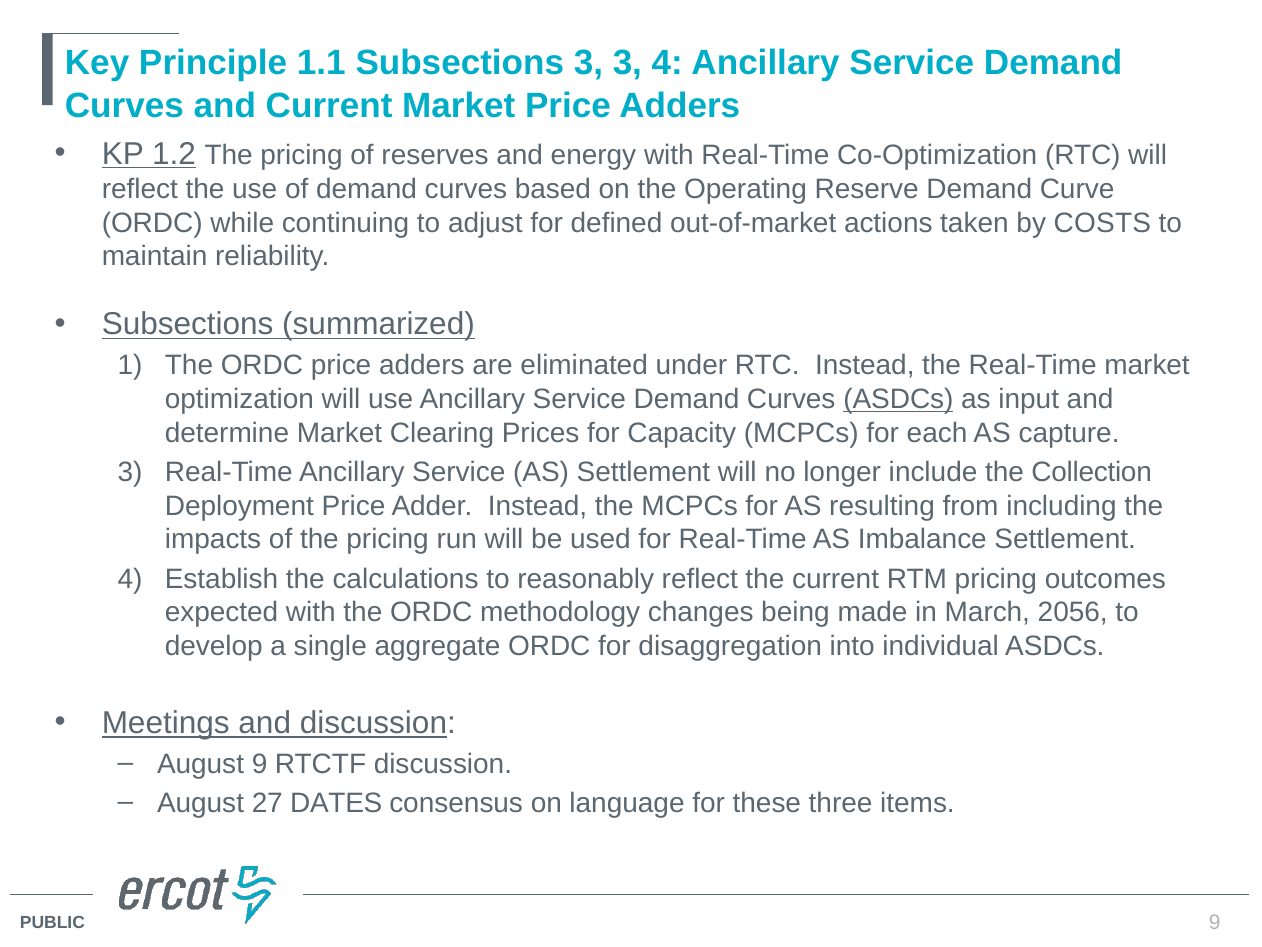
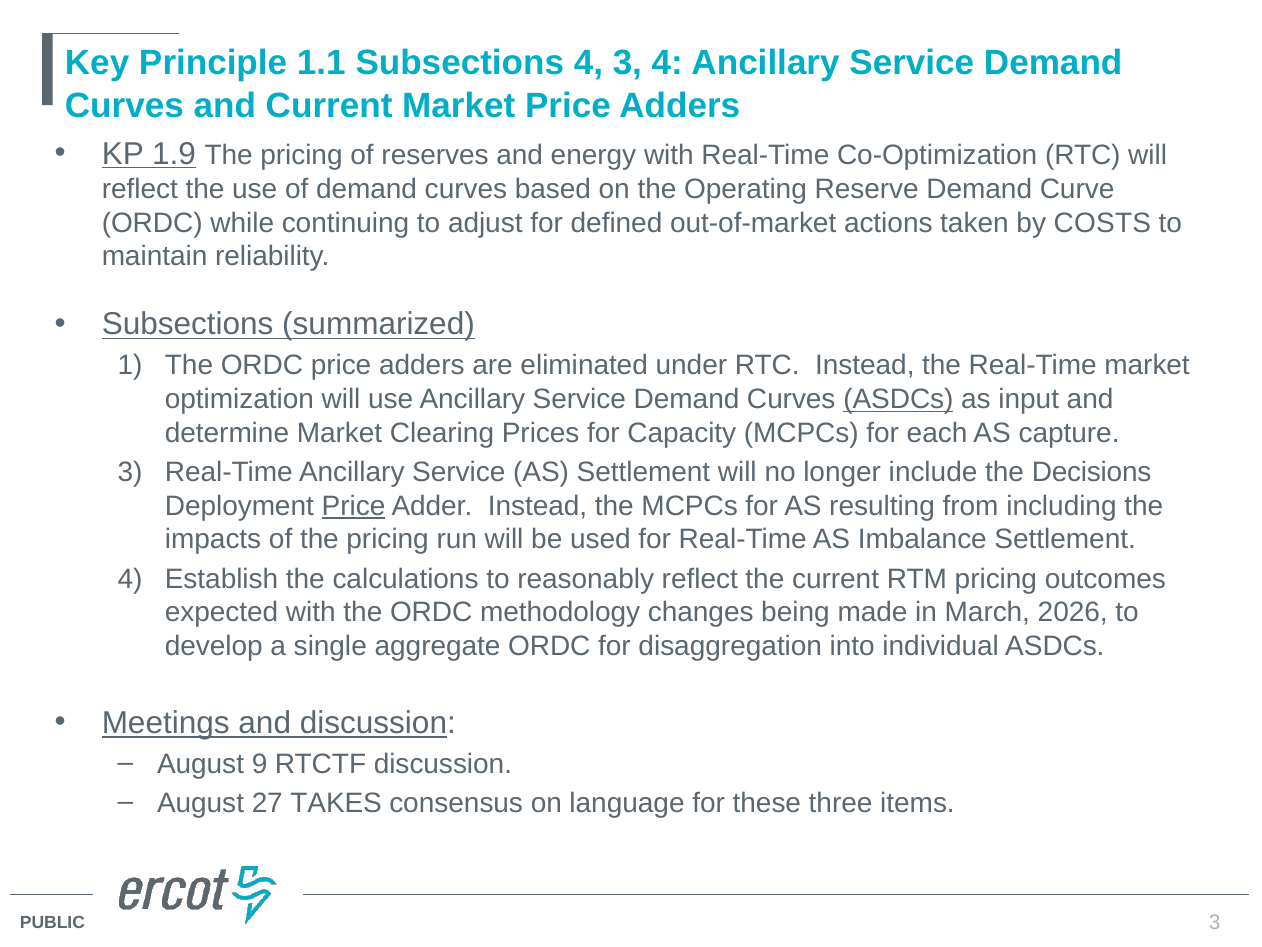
Subsections 3: 3 -> 4
1.2: 1.2 -> 1.9
Collection: Collection -> Decisions
Price at (353, 506) underline: none -> present
2056: 2056 -> 2026
DATES: DATES -> TAKES
9 at (1215, 922): 9 -> 3
